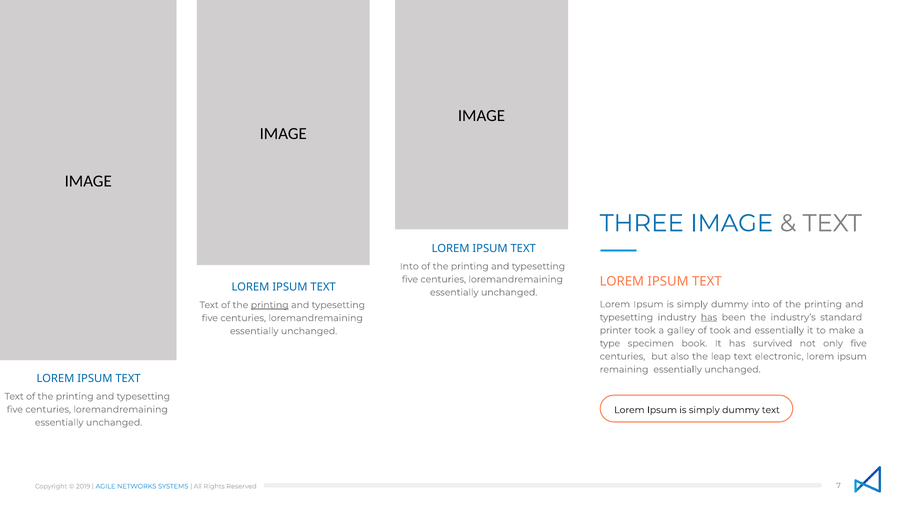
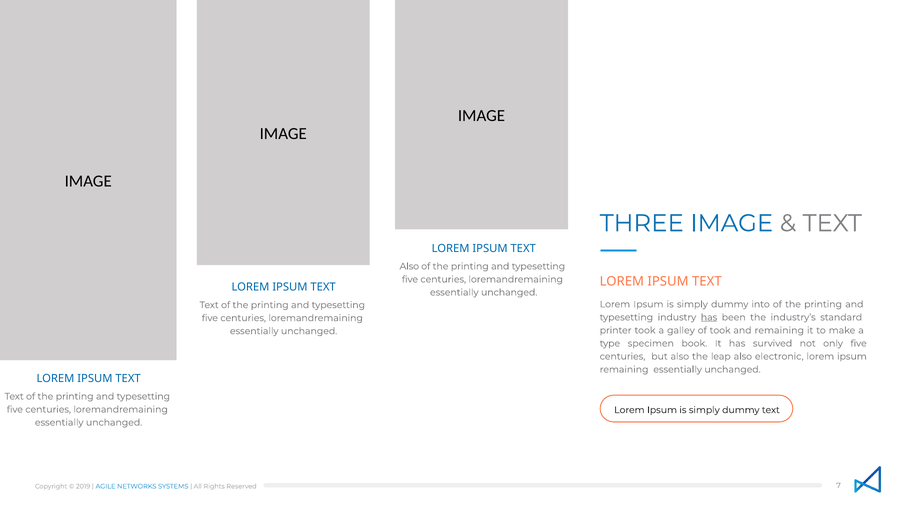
Into at (409, 266): Into -> Also
printing at (270, 305) underline: present -> none
and essentially: essentially -> remaining
leap text: text -> also
